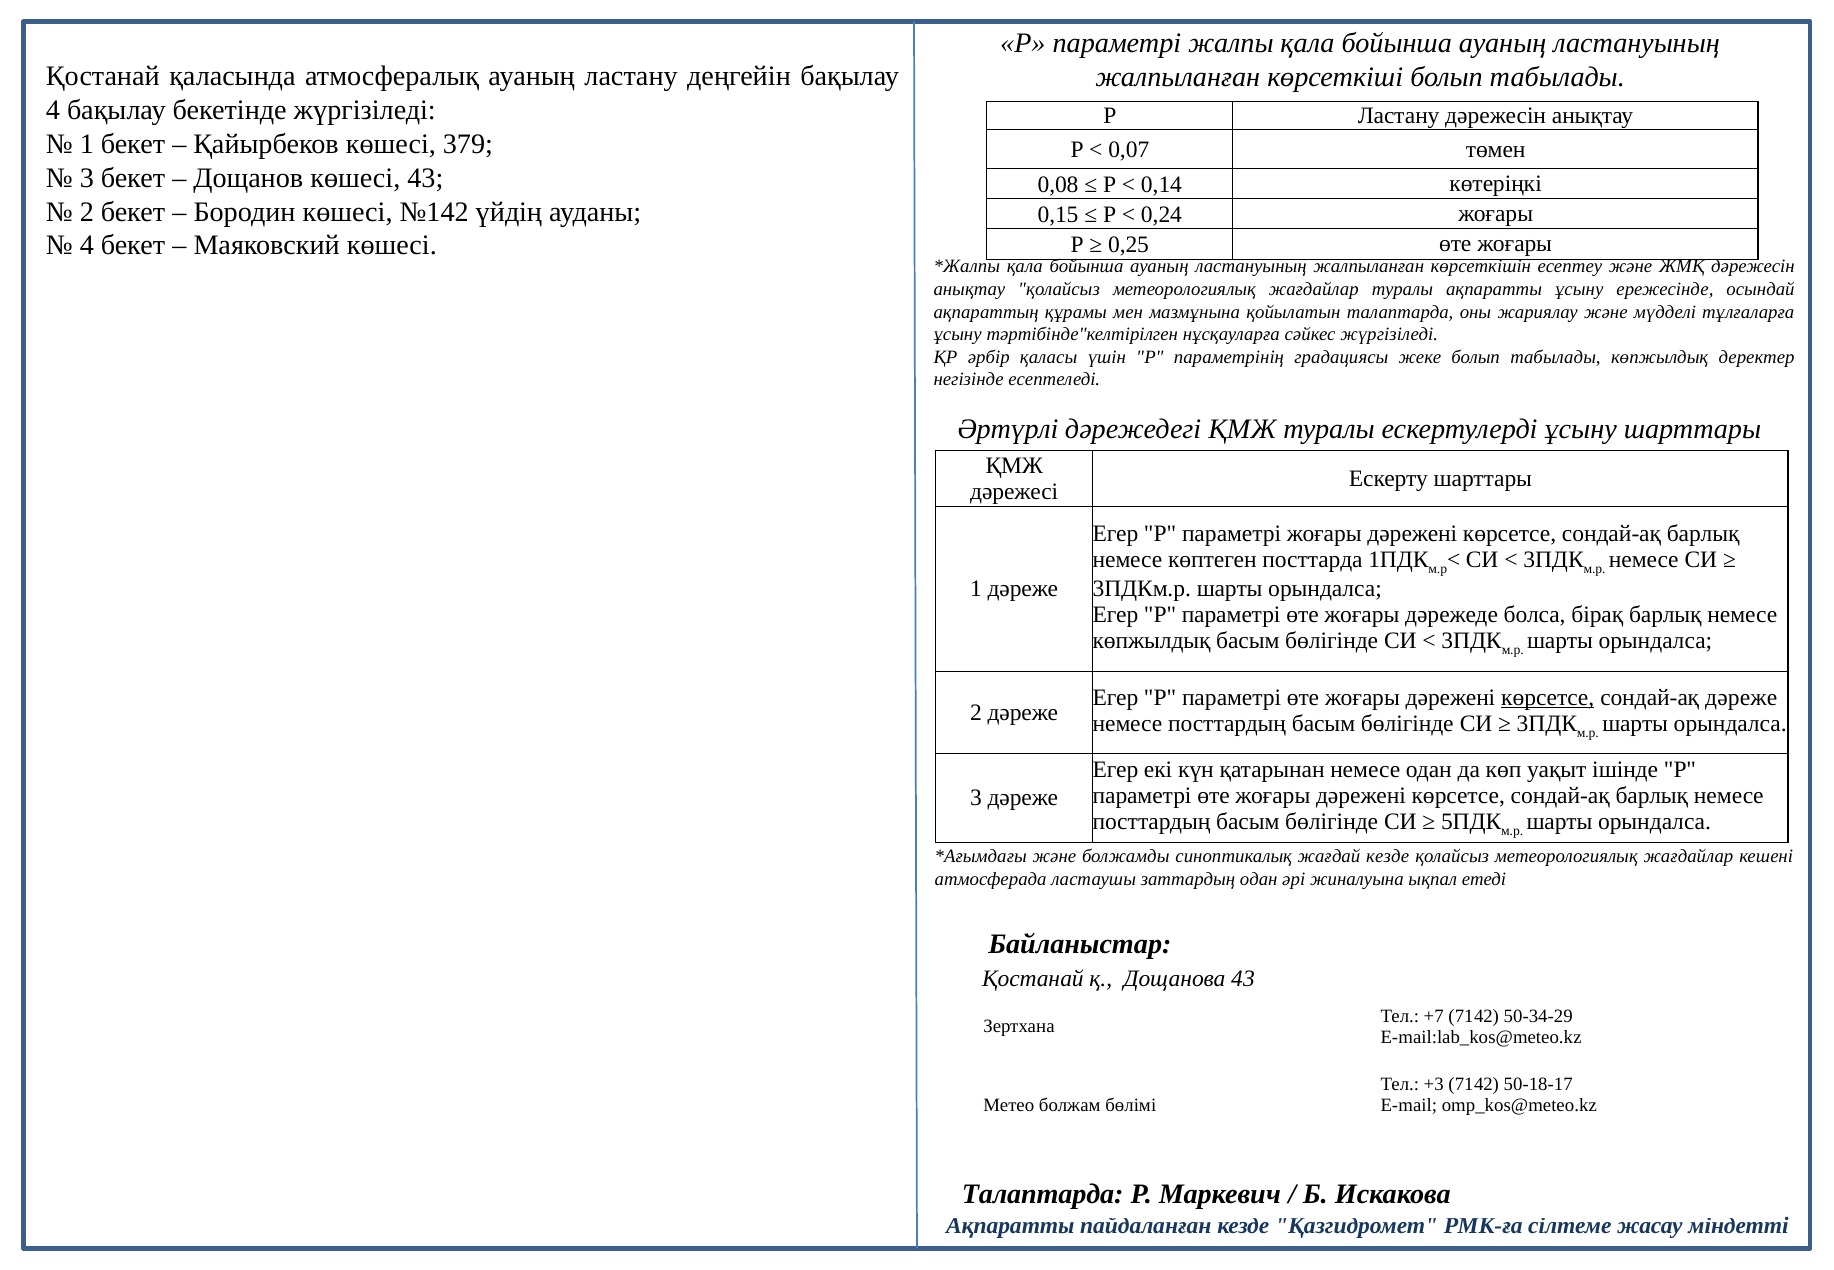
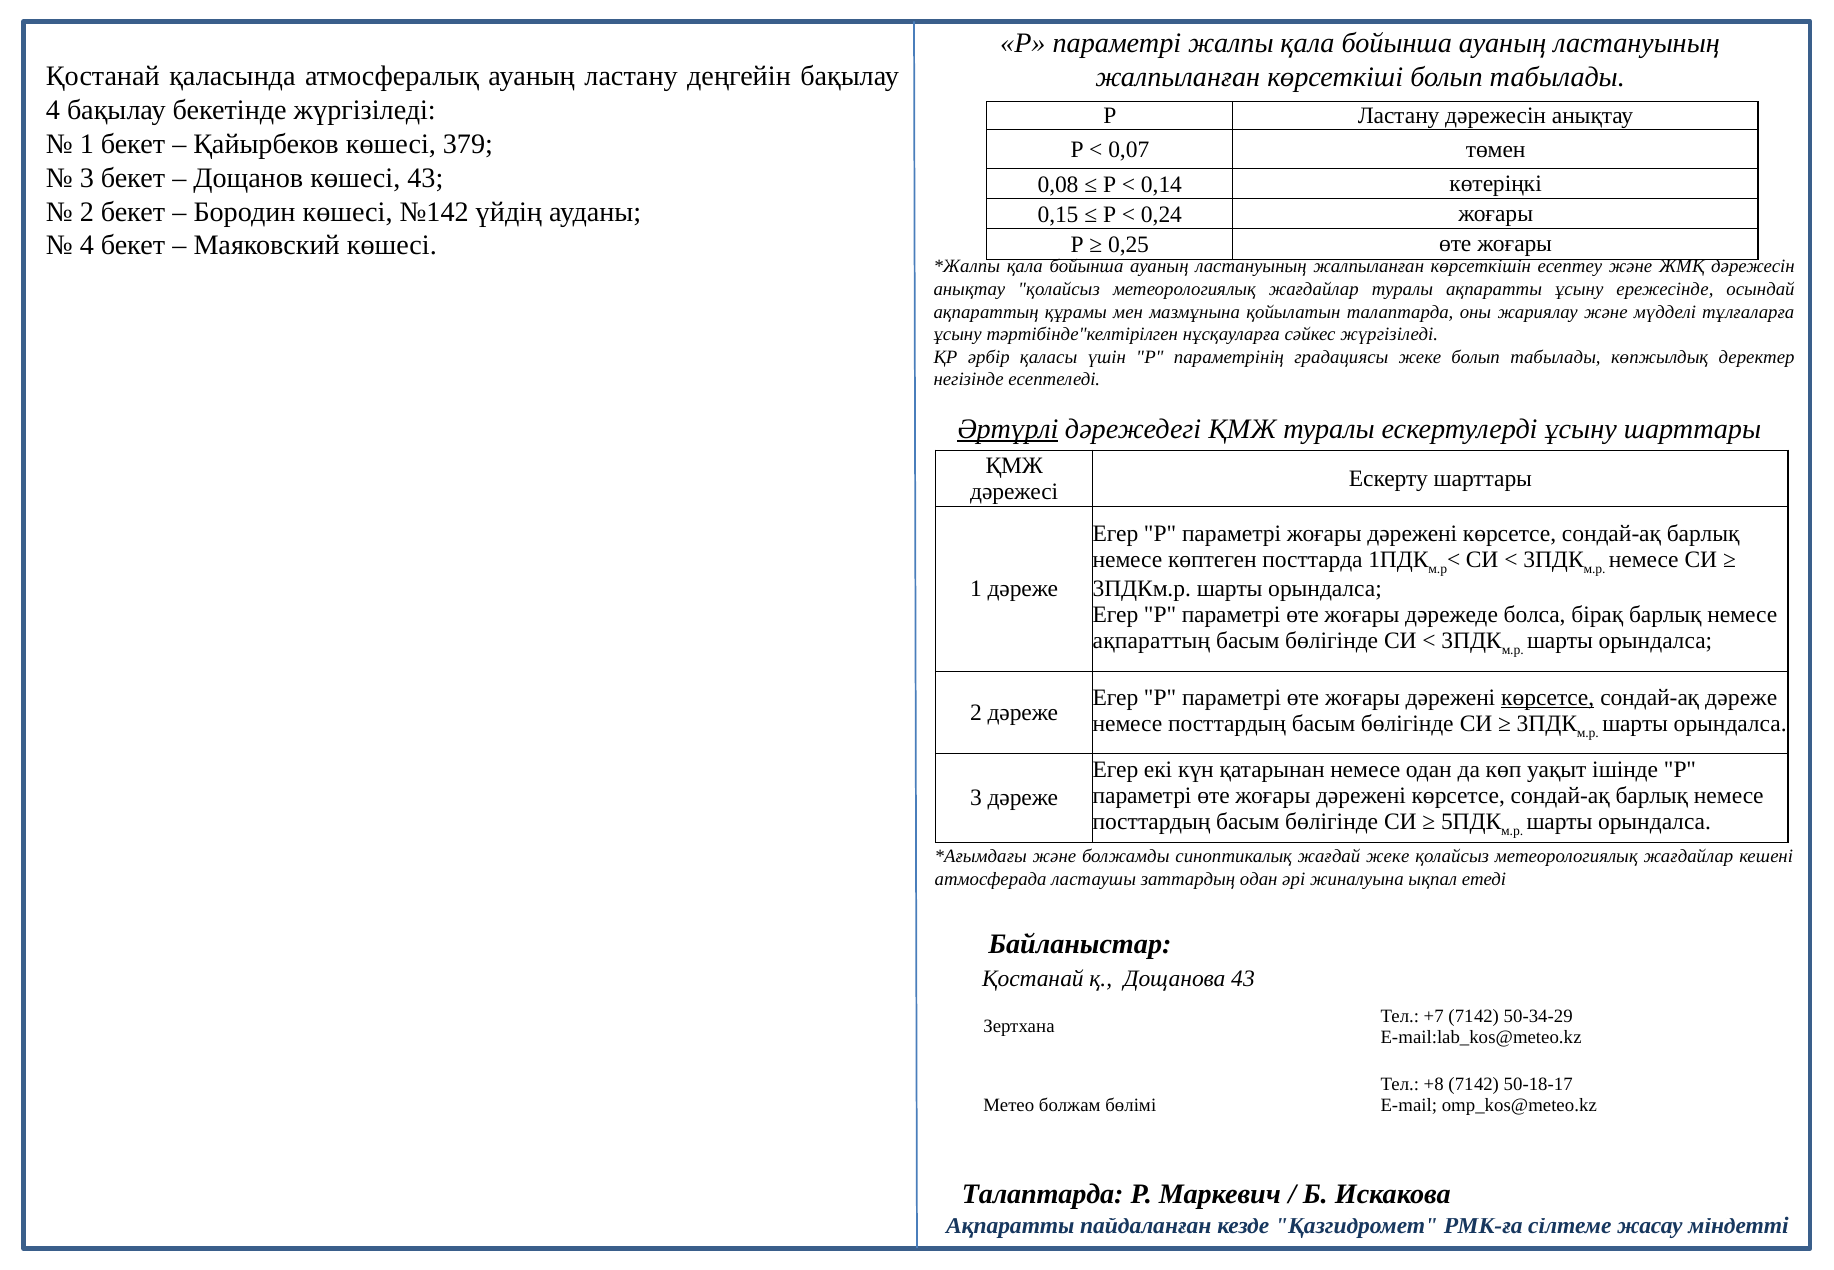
Әртүрлі underline: none -> present
көпжылдық at (1152, 641): көпжылдық -> ақпараттың
жағдай кезде: кезде -> жеке
+3: +3 -> +8
